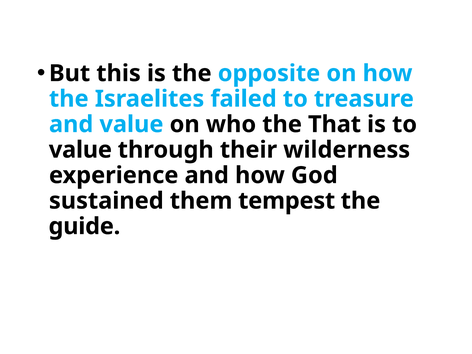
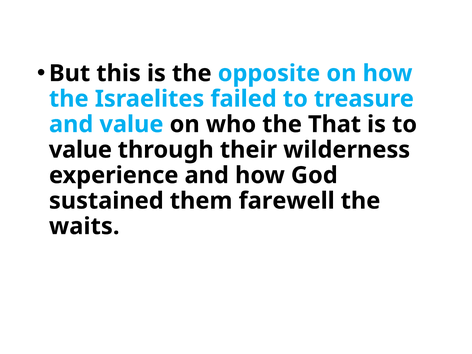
tempest: tempest -> farewell
guide: guide -> waits
